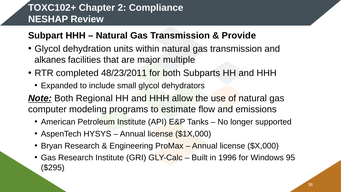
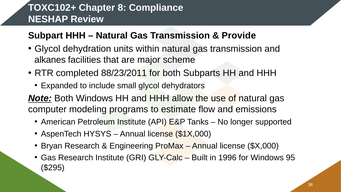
2: 2 -> 8
multiple: multiple -> scheme
48/23/2011: 48/23/2011 -> 88/23/2011
Both Regional: Regional -> Windows
